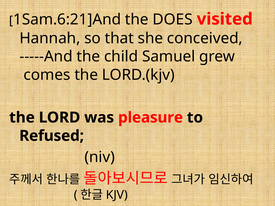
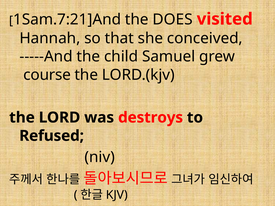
1Sam.6:21]And: 1Sam.6:21]And -> 1Sam.7:21]And
comes: comes -> course
pleasure: pleasure -> destroys
